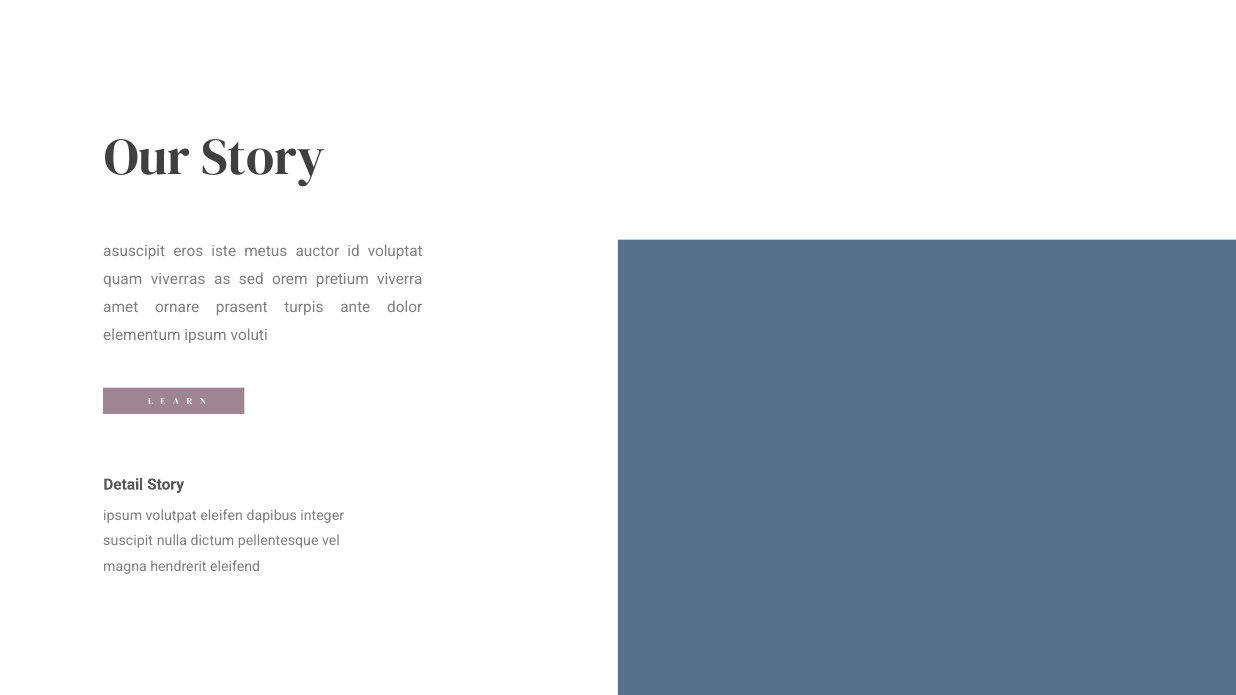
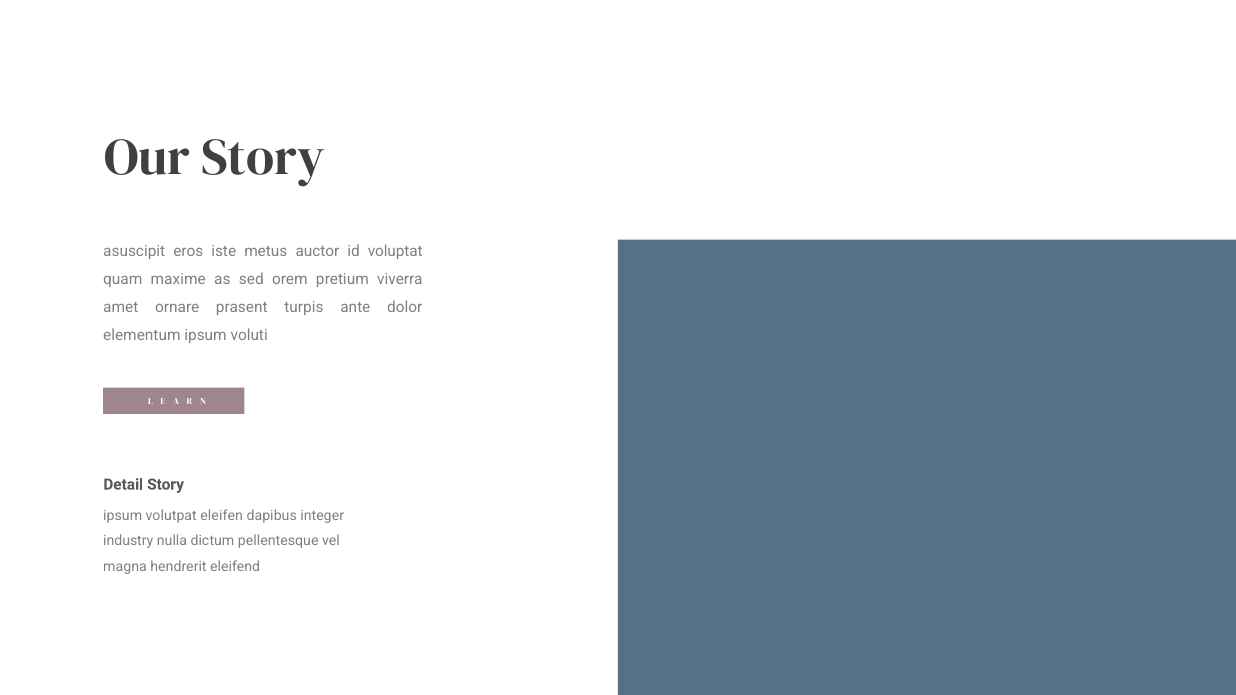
viverras: viverras -> maxime
suscipit: suscipit -> industry
